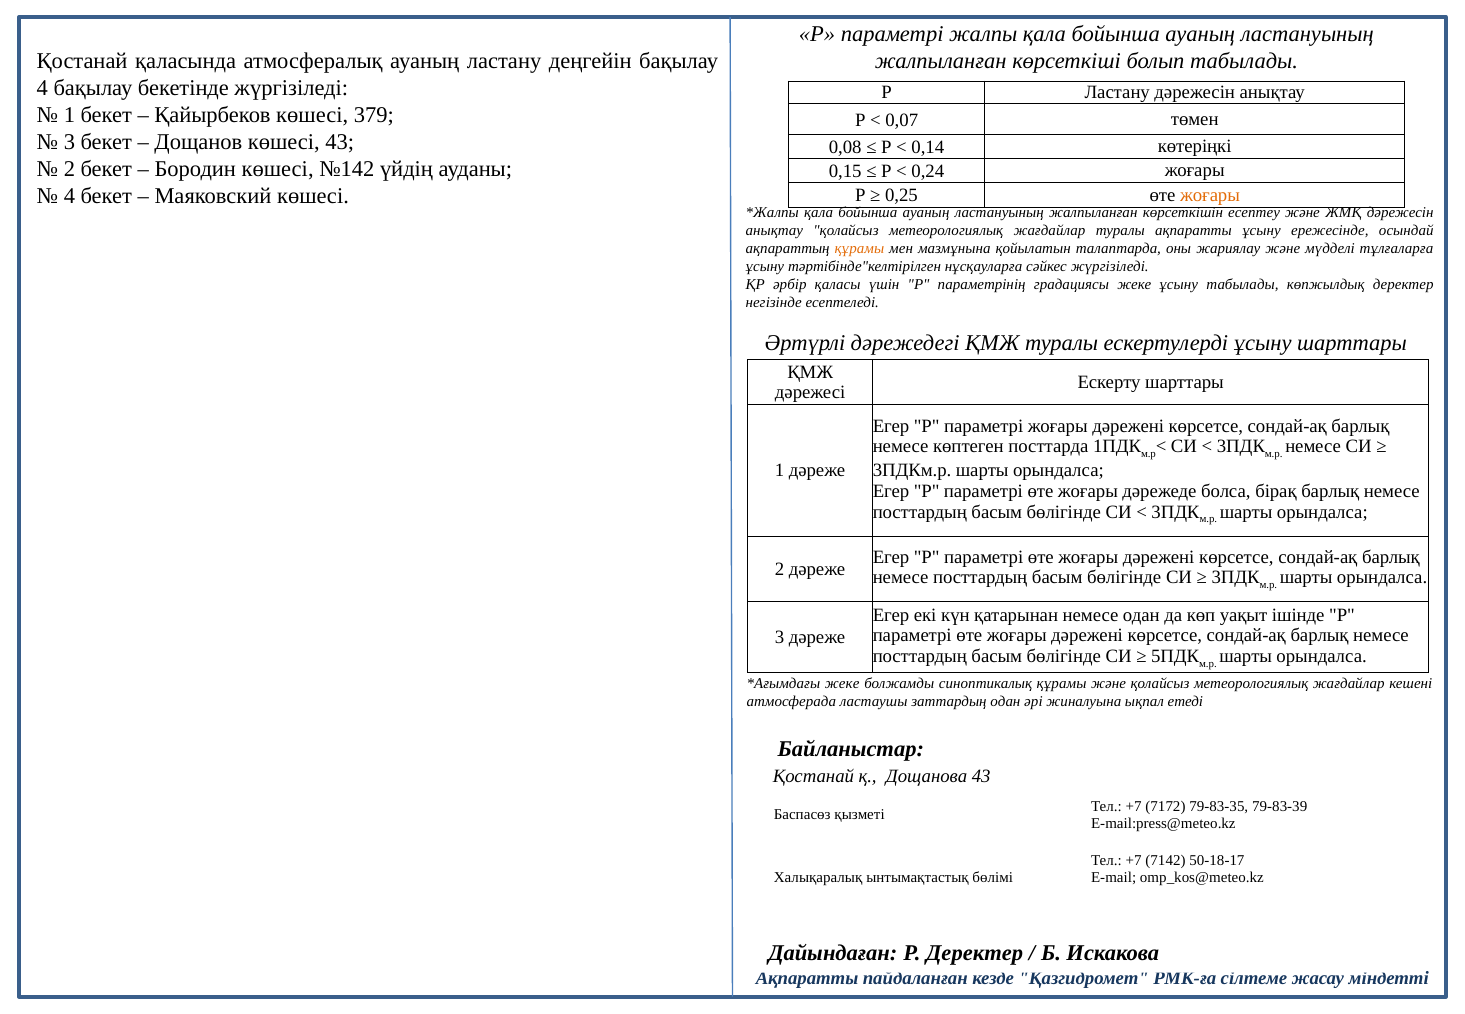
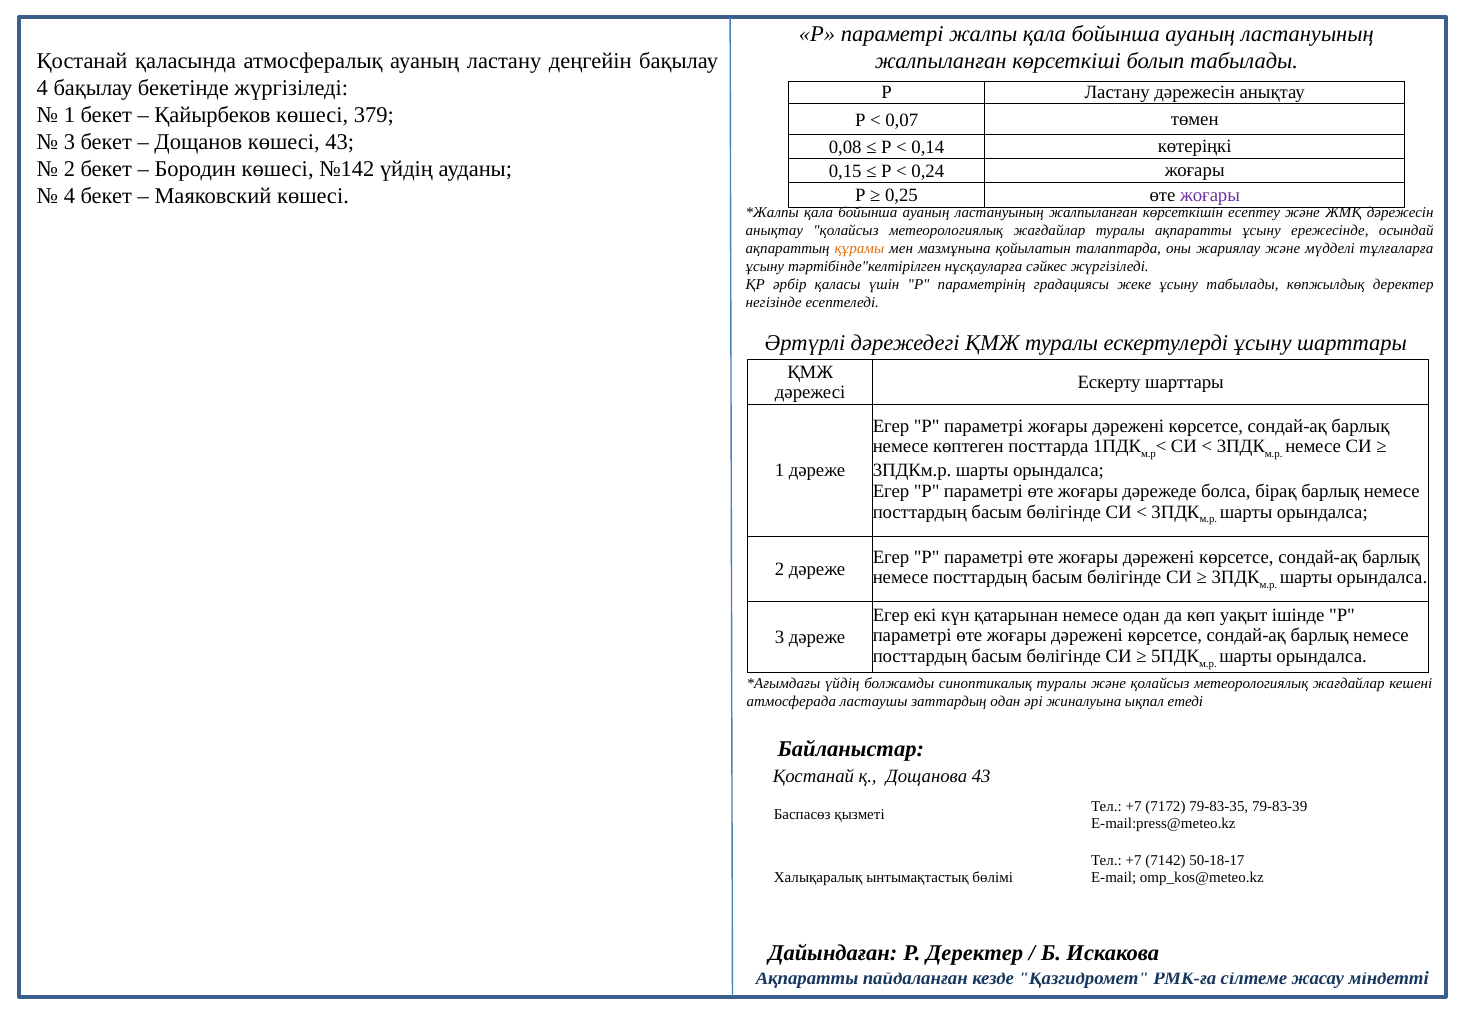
жоғары at (1210, 195) colour: orange -> purple
жеке at (842, 684): жеке -> үйдің
синоптикалық құрамы: құрамы -> туралы
